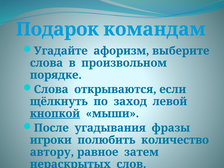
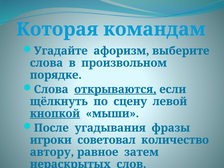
Подарок: Подарок -> Которая
открываются underline: none -> present
заход: заход -> сцену
полюбить: полюбить -> советовал
